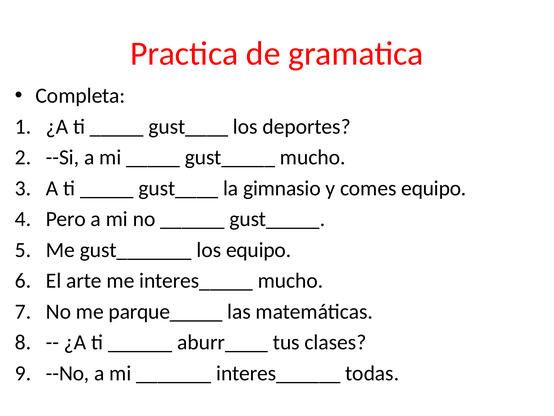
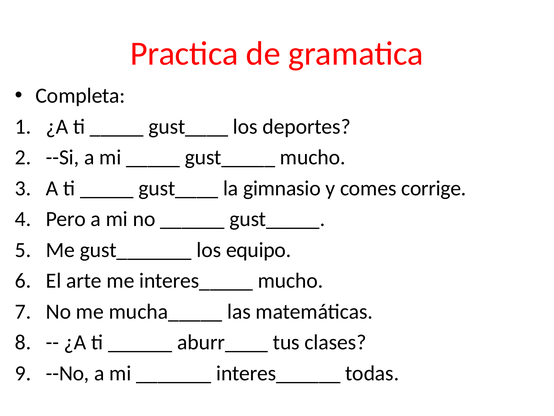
comes equipo: equipo -> corrige
parque_____: parque_____ -> mucha_____
